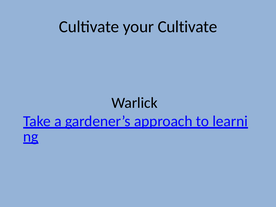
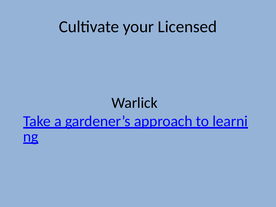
your Cultivate: Cultivate -> Licensed
